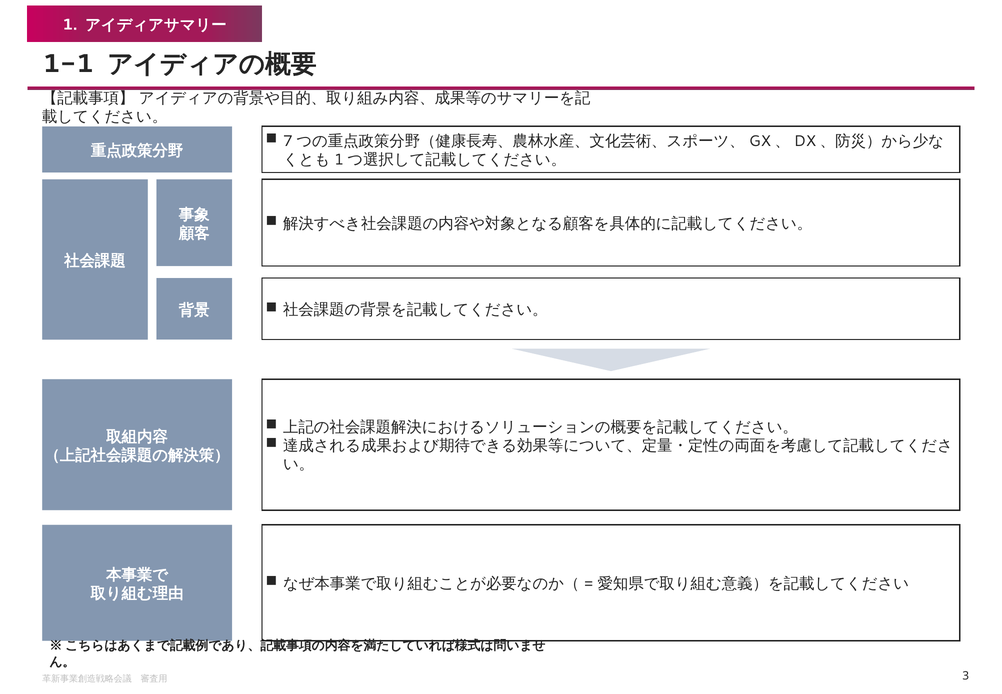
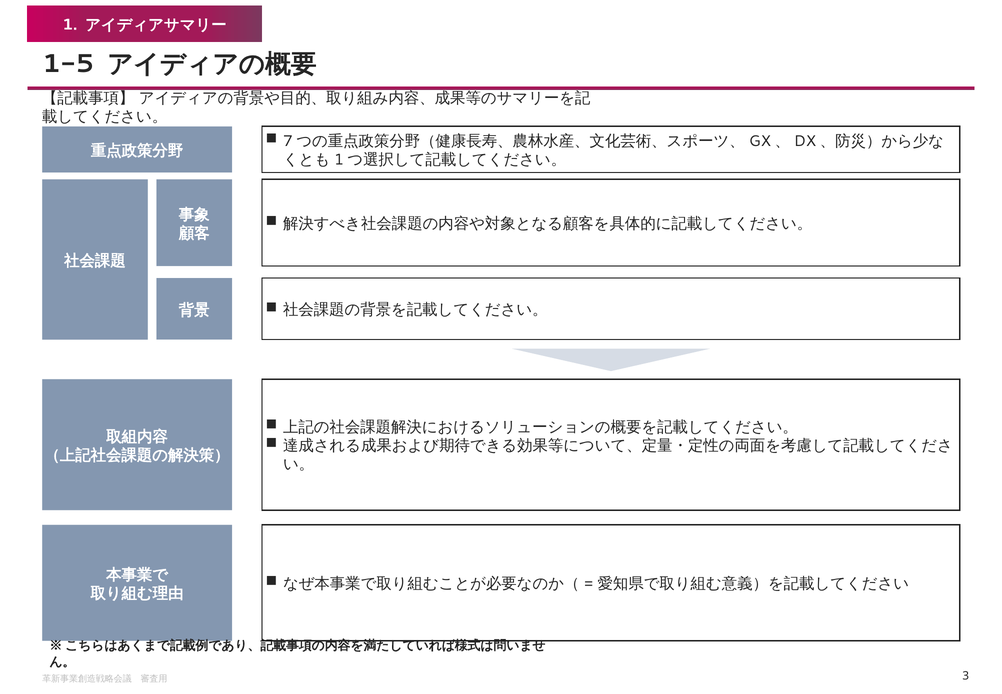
1-1: 1-1 -> 1-5
